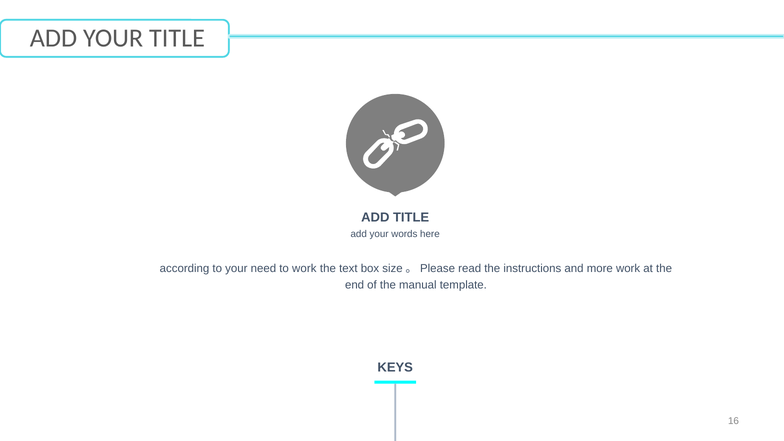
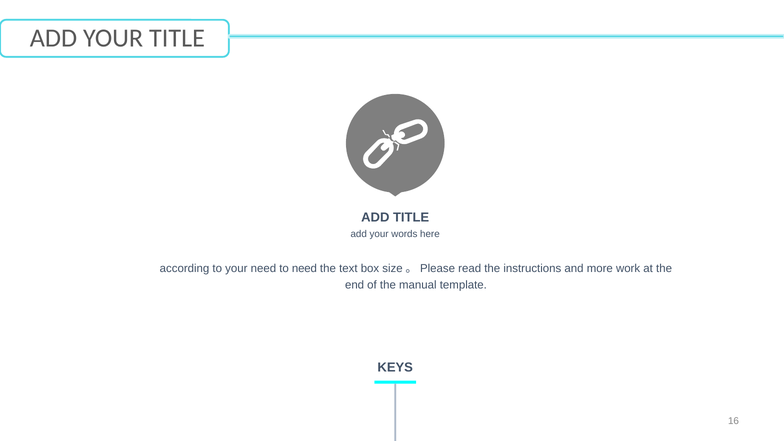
to work: work -> need
